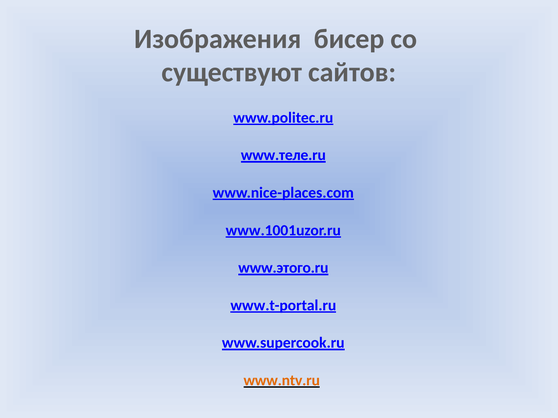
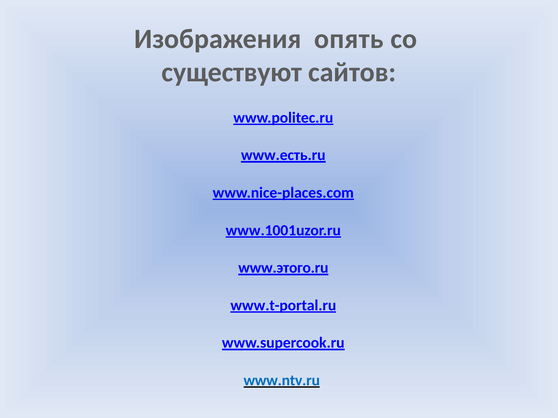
бисер: бисер -> опять
www.теле.ru: www.теле.ru -> www.есть.ru
www.ntv.ru colour: orange -> blue
